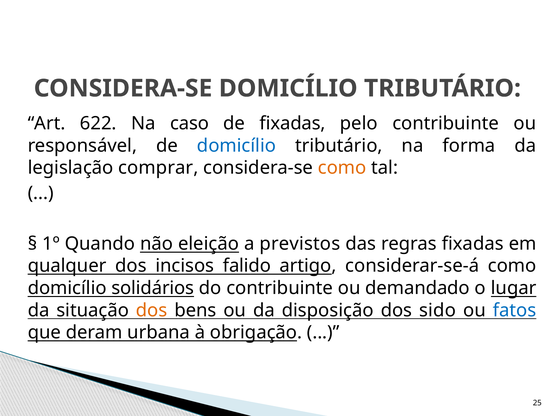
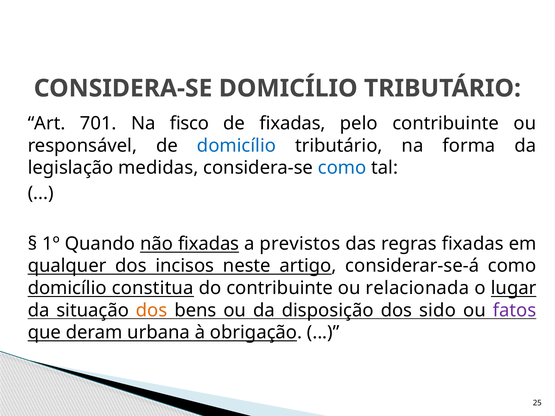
622: 622 -> 701
caso: caso -> fisco
comprar: comprar -> medidas
como at (342, 168) colour: orange -> blue
não eleição: eleição -> fixadas
falido: falido -> neste
solidários: solidários -> constitua
demandado: demandado -> relacionada
fatos colour: blue -> purple
